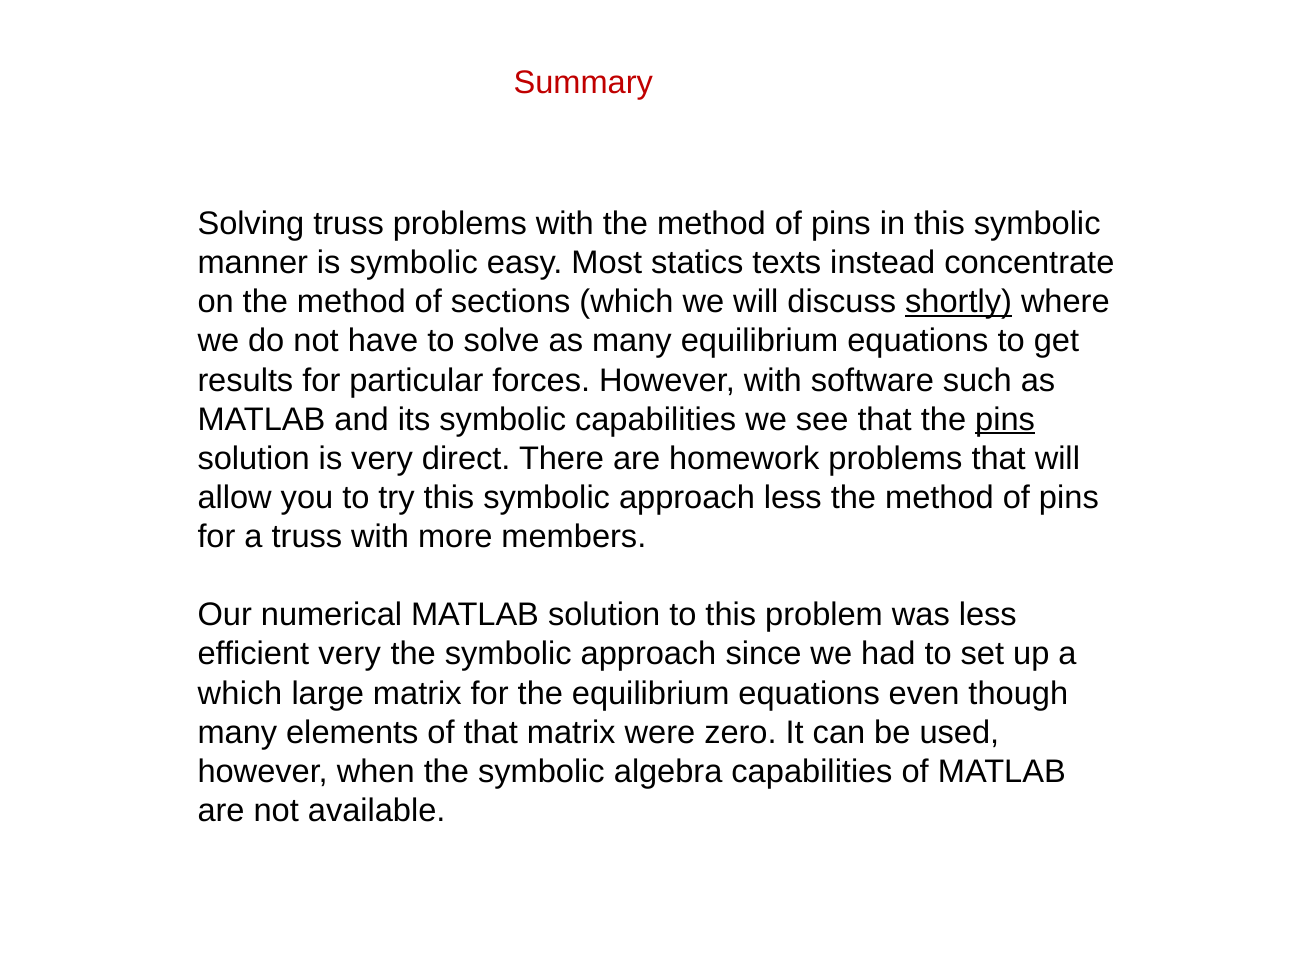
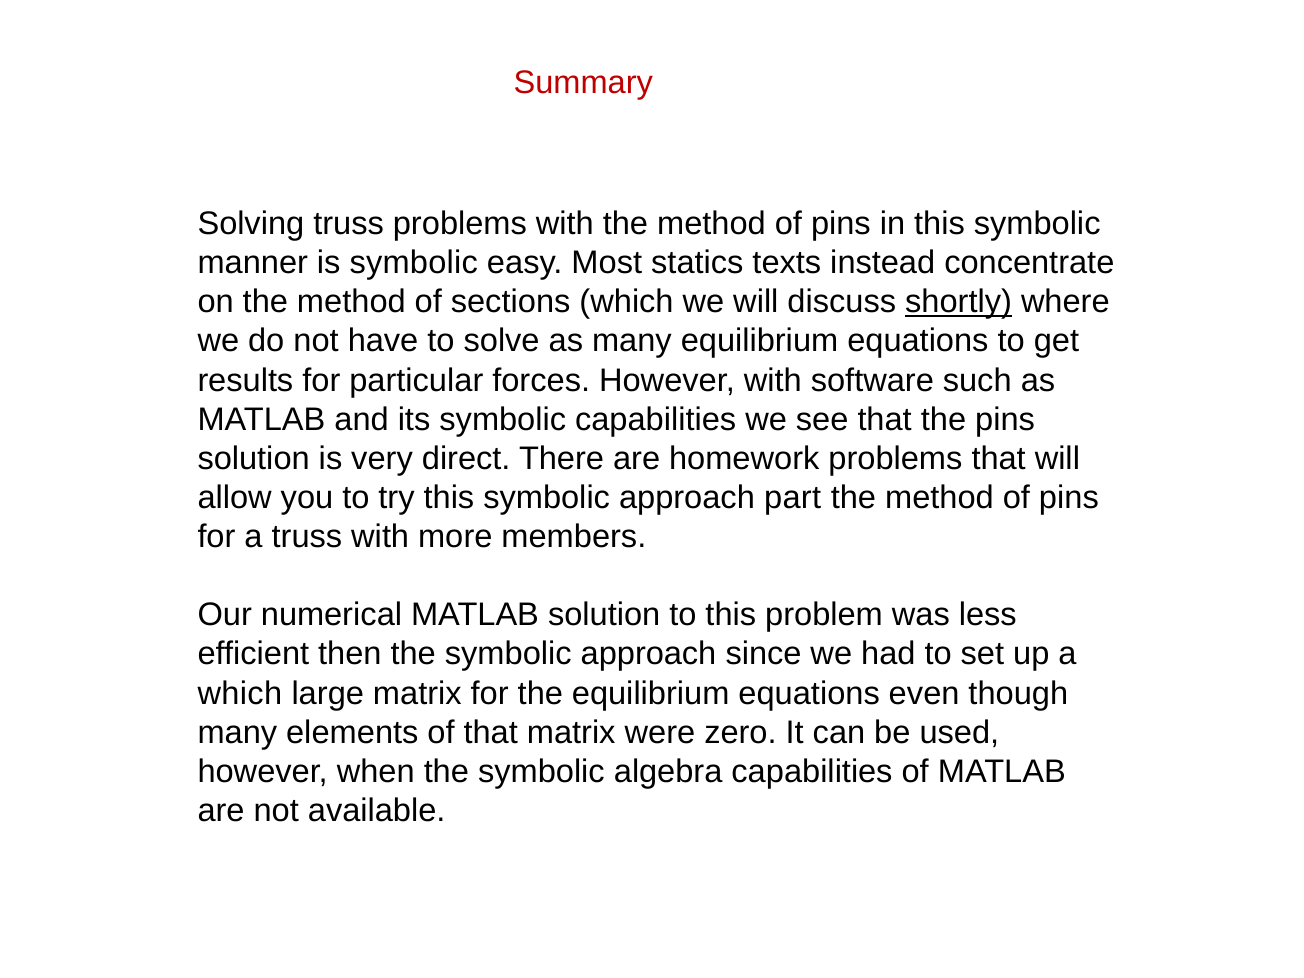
pins at (1005, 419) underline: present -> none
approach less: less -> part
efficient very: very -> then
